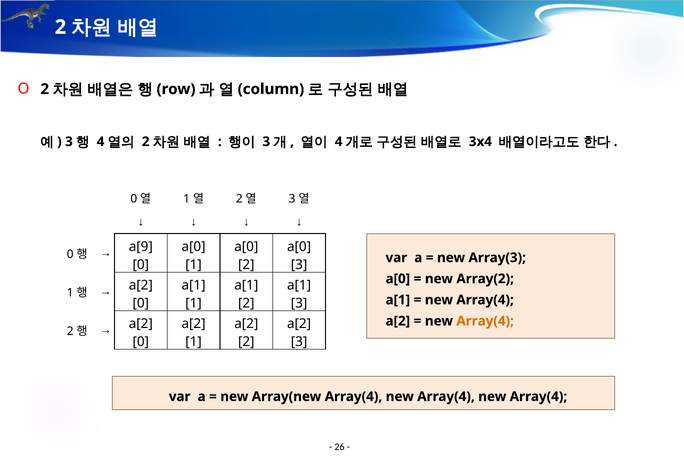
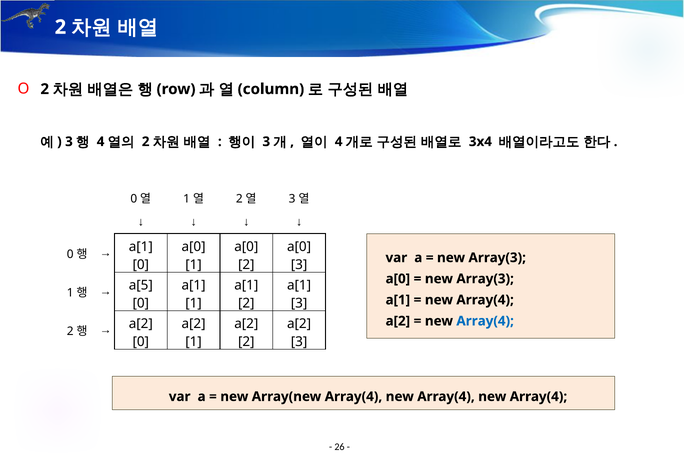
a[9 at (141, 247): a[9 -> a[1
Array(2 at (485, 279): Array(2 -> Array(3
a[2 at (141, 285): a[2 -> a[5
Array(4 at (485, 321) colour: orange -> blue
